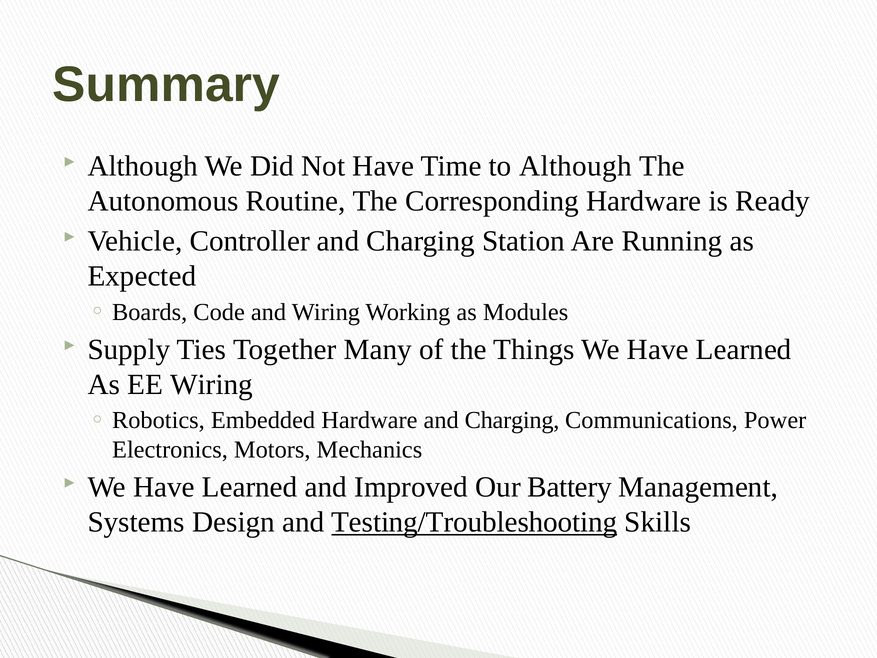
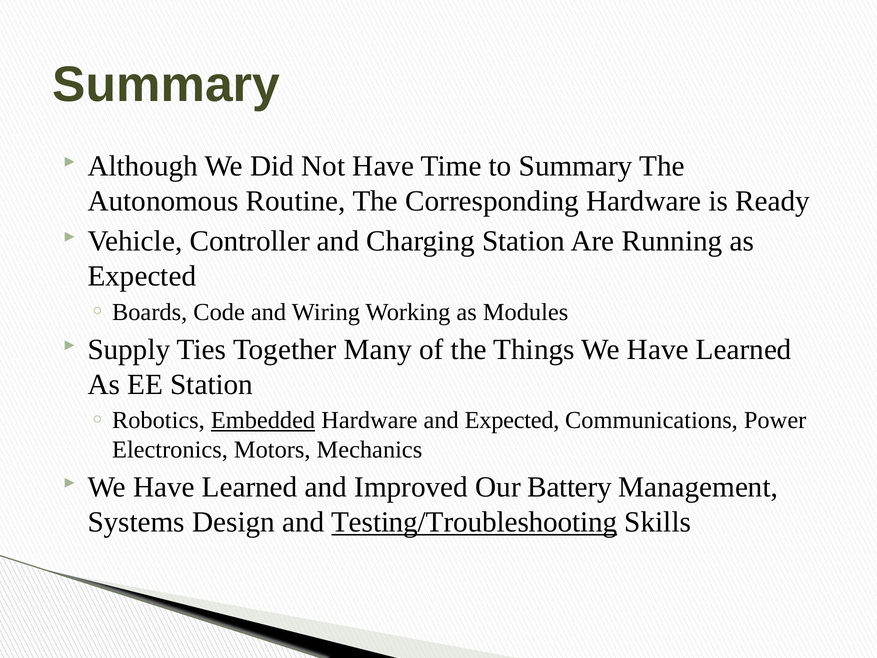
to Although: Although -> Summary
EE Wiring: Wiring -> Station
Embedded underline: none -> present
Hardware and Charging: Charging -> Expected
